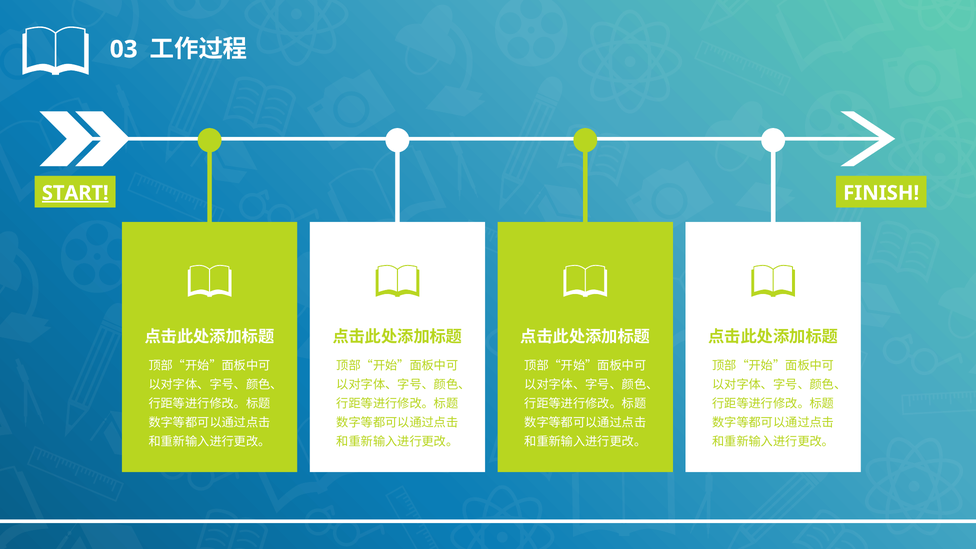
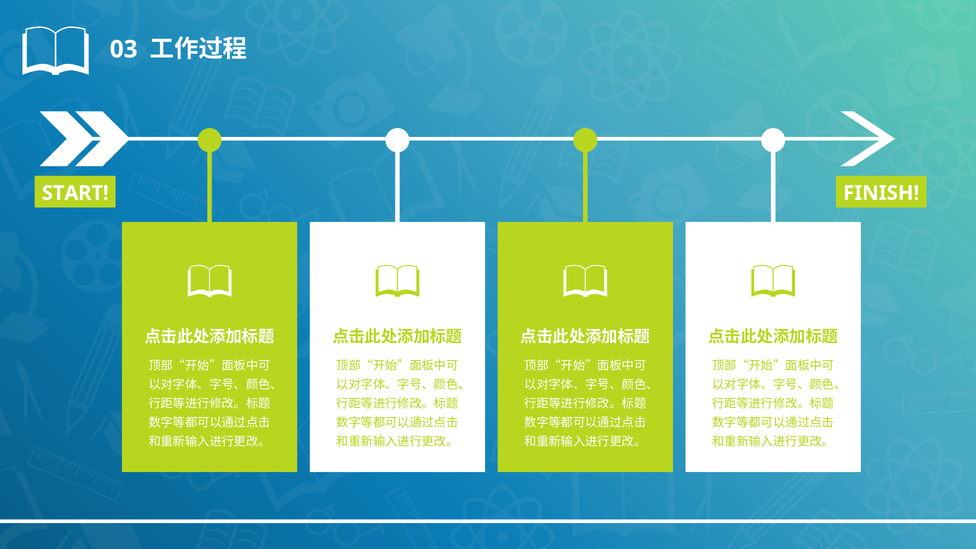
START underline: present -> none
